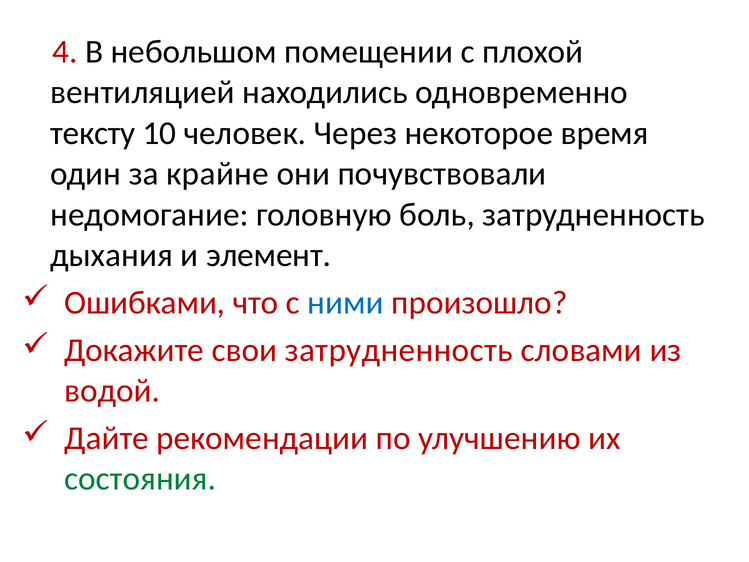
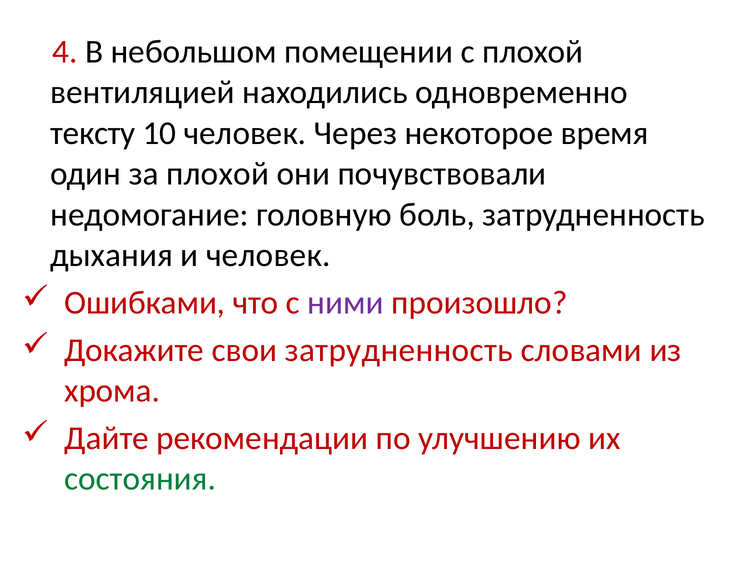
за крайне: крайне -> плохой
и элемент: элемент -> человек
ними colour: blue -> purple
водой: водой -> хрома
